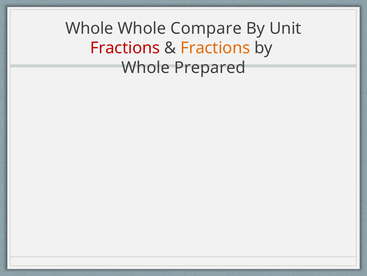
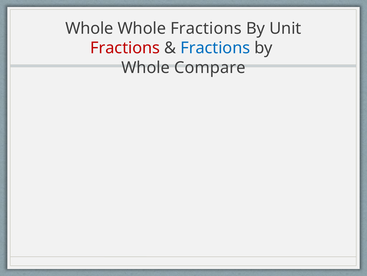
Whole Compare: Compare -> Fractions
Fractions at (215, 48) colour: orange -> blue
Prepared: Prepared -> Compare
